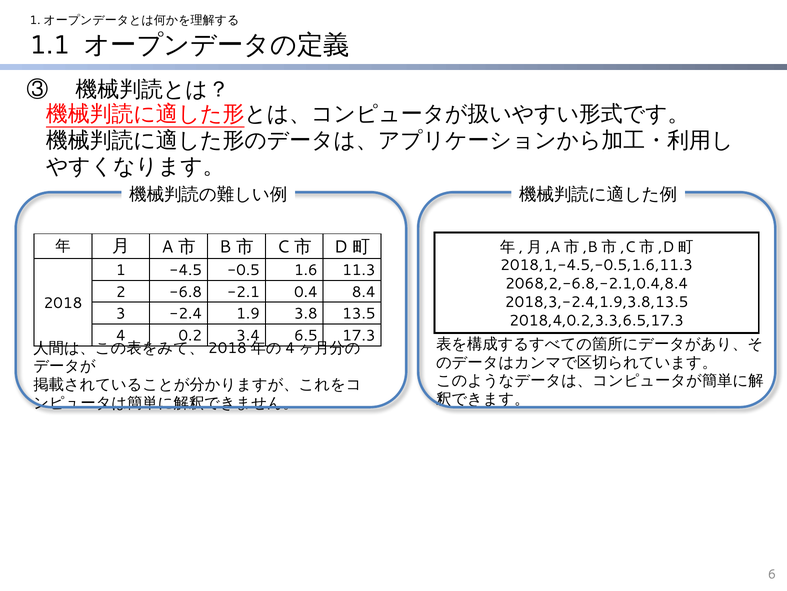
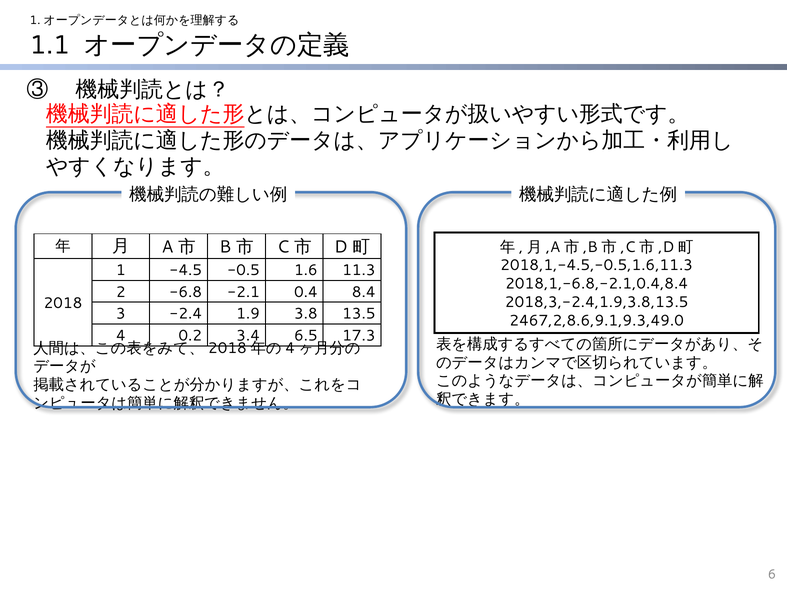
2068,2,-6.8,-2.1,0.4,8.4: 2068,2,-6.8,-2.1,0.4,8.4 -> 2018,1,-6.8,-2.1,0.4,8.4
2018,4,0.2,3.3,6.5,17.3: 2018,4,0.2,3.3,6.5,17.3 -> 2467,2,8.6,9.1,9.3,49.0
